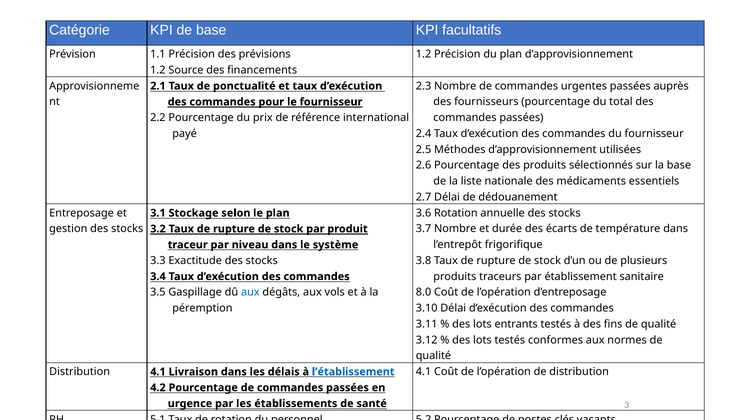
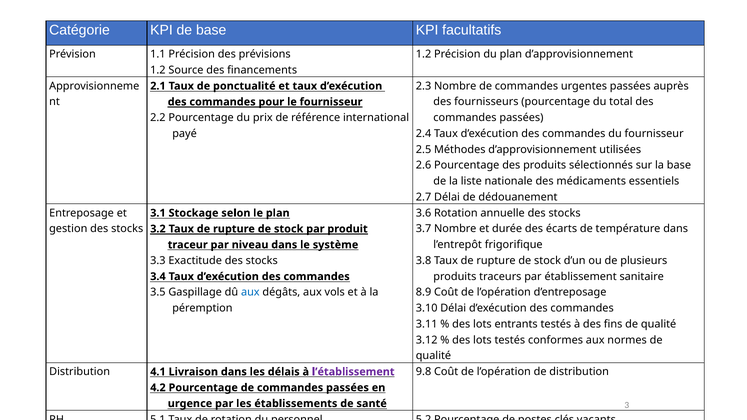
8.0: 8.0 -> 8.9
l’établissement at (353, 372) colour: blue -> purple
4.1 at (424, 372): 4.1 -> 9.8
